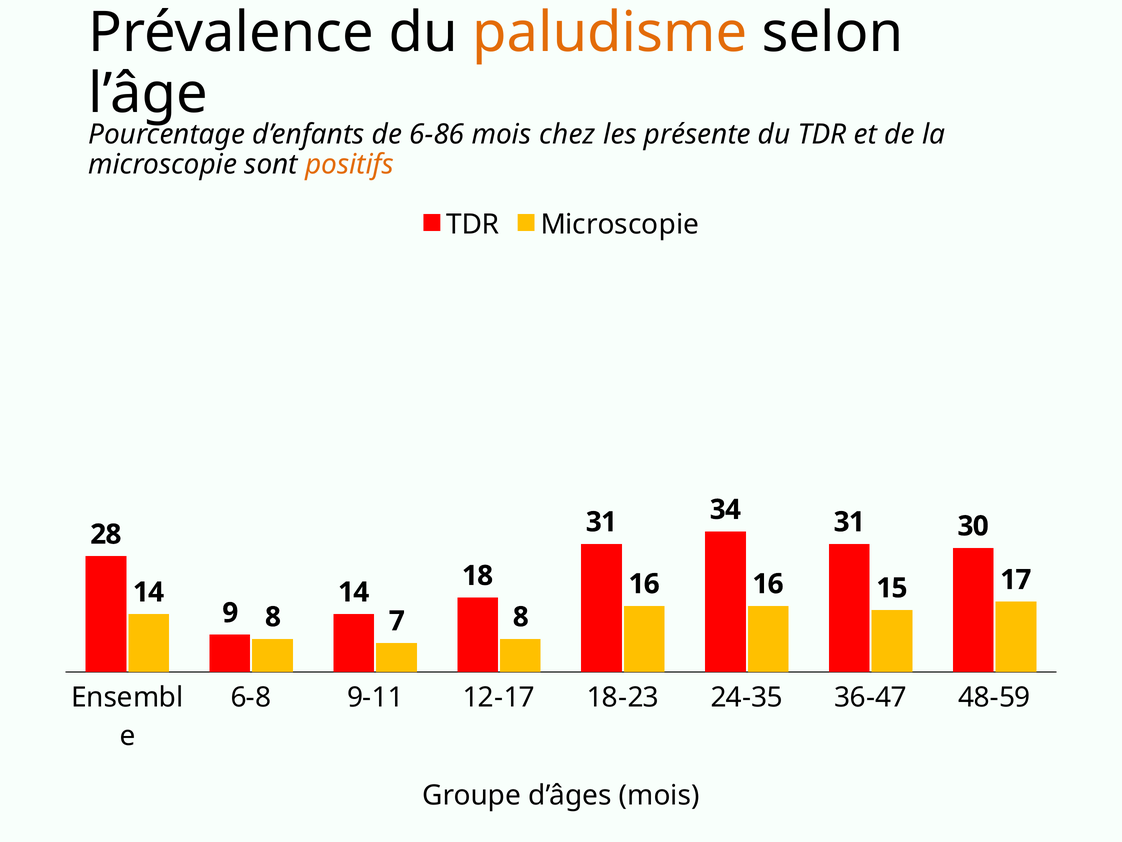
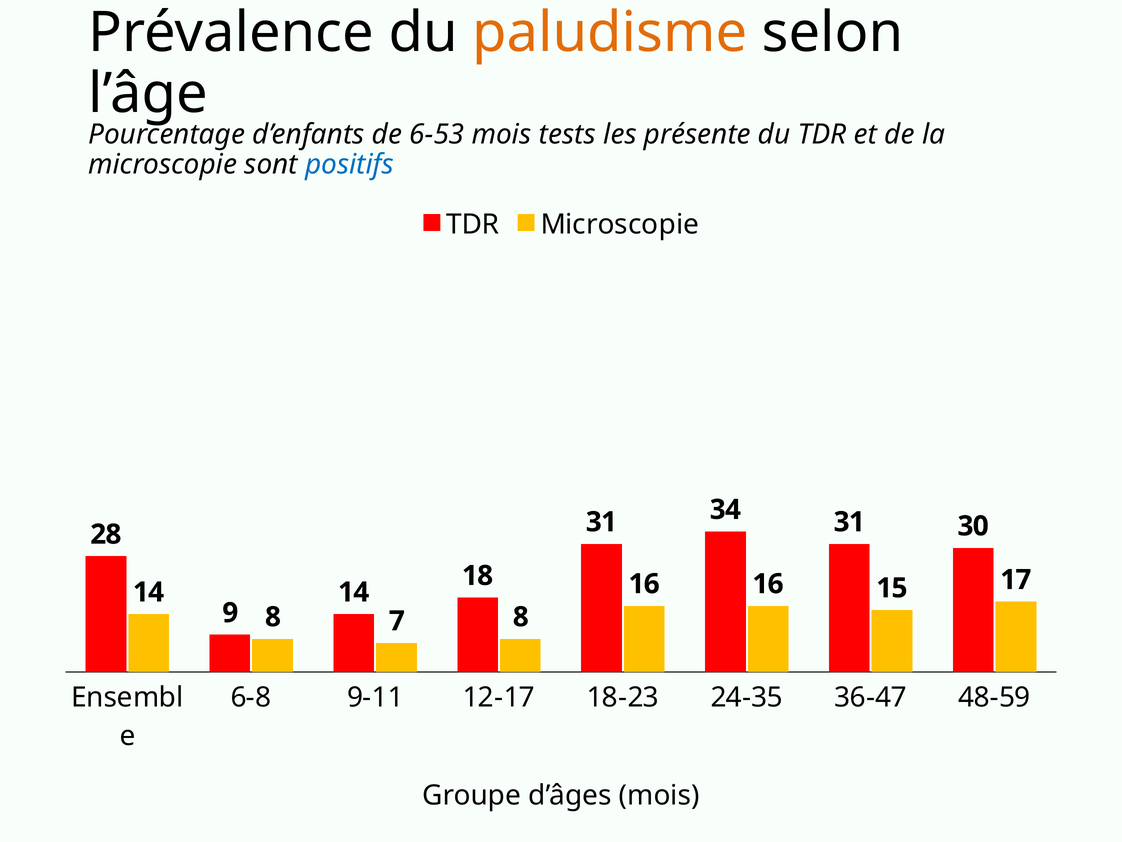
6-86: 6-86 -> 6-53
chez: chez -> tests
positifs colour: orange -> blue
